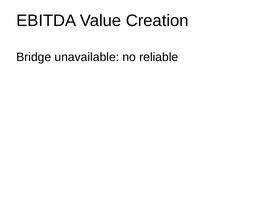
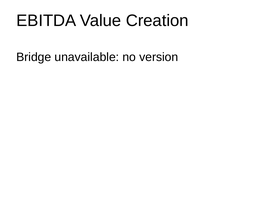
reliable: reliable -> version
